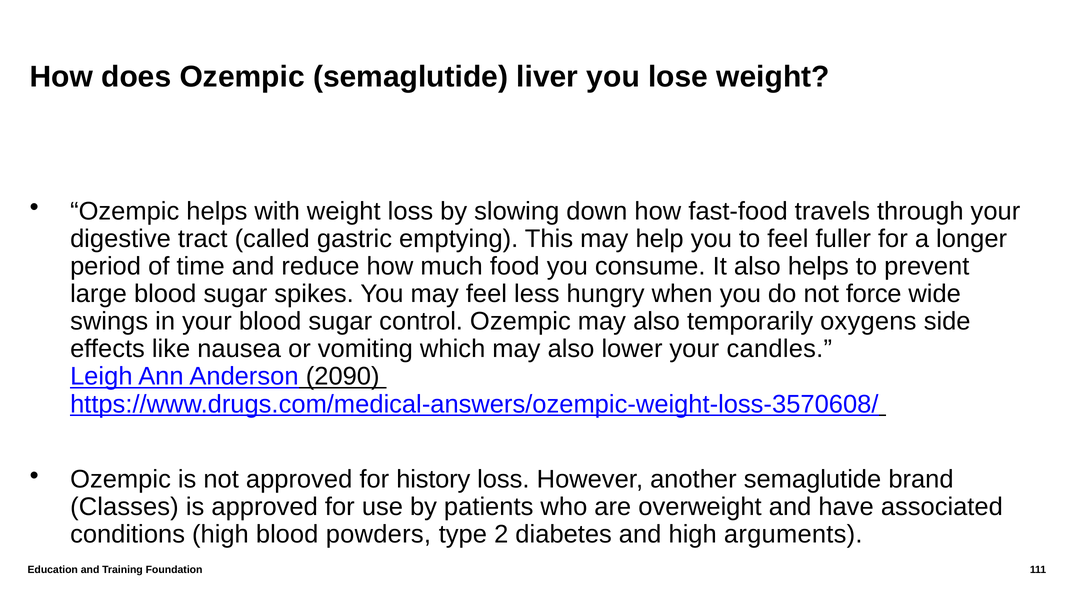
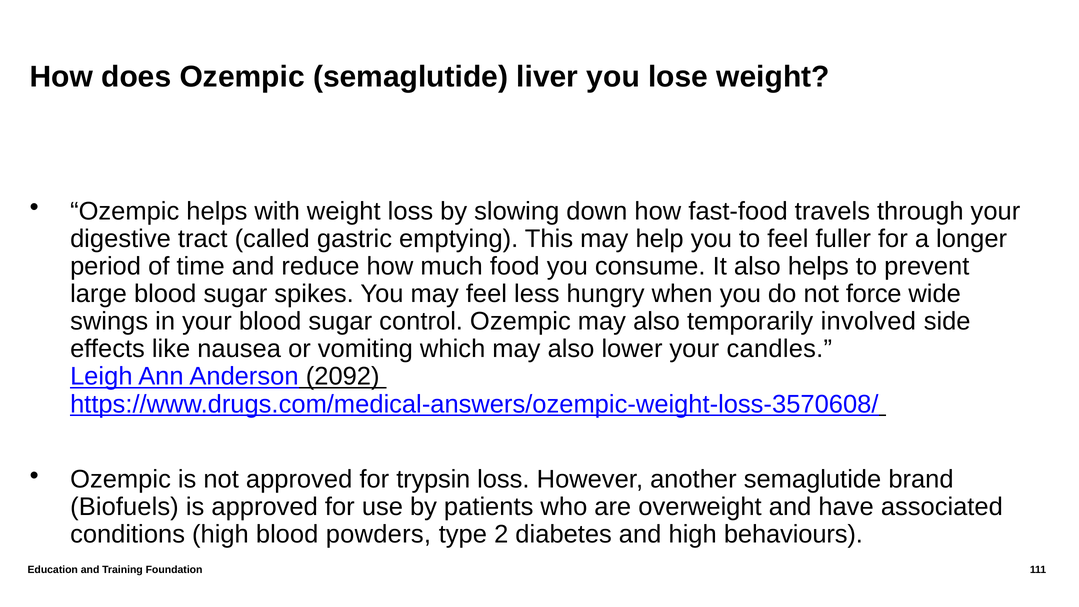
oxygens: oxygens -> involved
2090: 2090 -> 2092
history: history -> trypsin
Classes: Classes -> Biofuels
arguments: arguments -> behaviours
